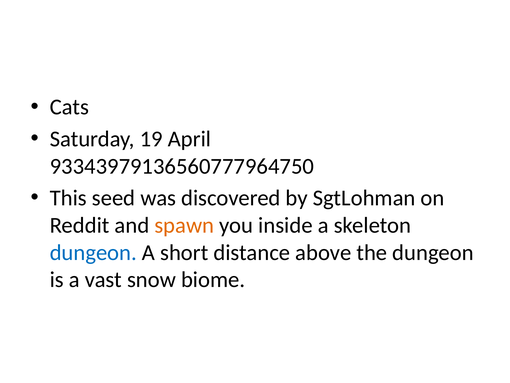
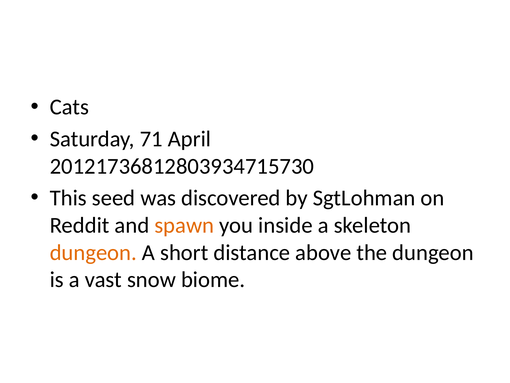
19: 19 -> 71
93343979136560777964750: 93343979136560777964750 -> 20121736812803934715730
dungeon at (93, 252) colour: blue -> orange
